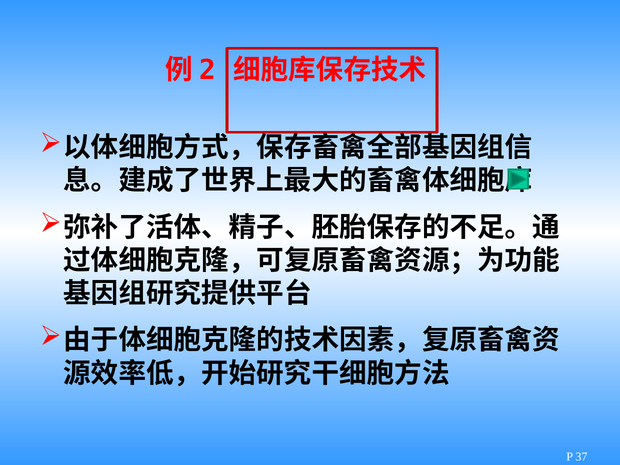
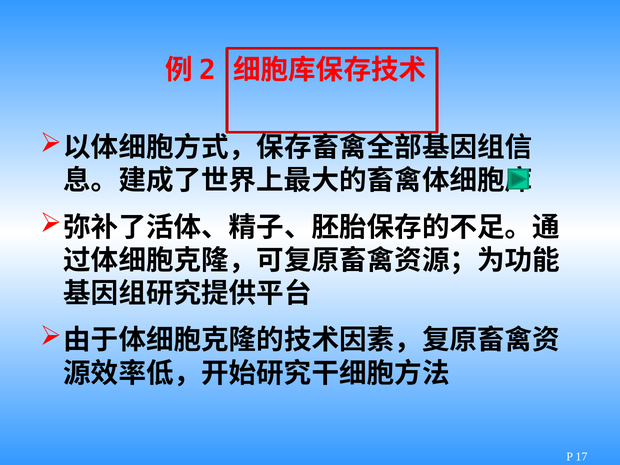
37: 37 -> 17
